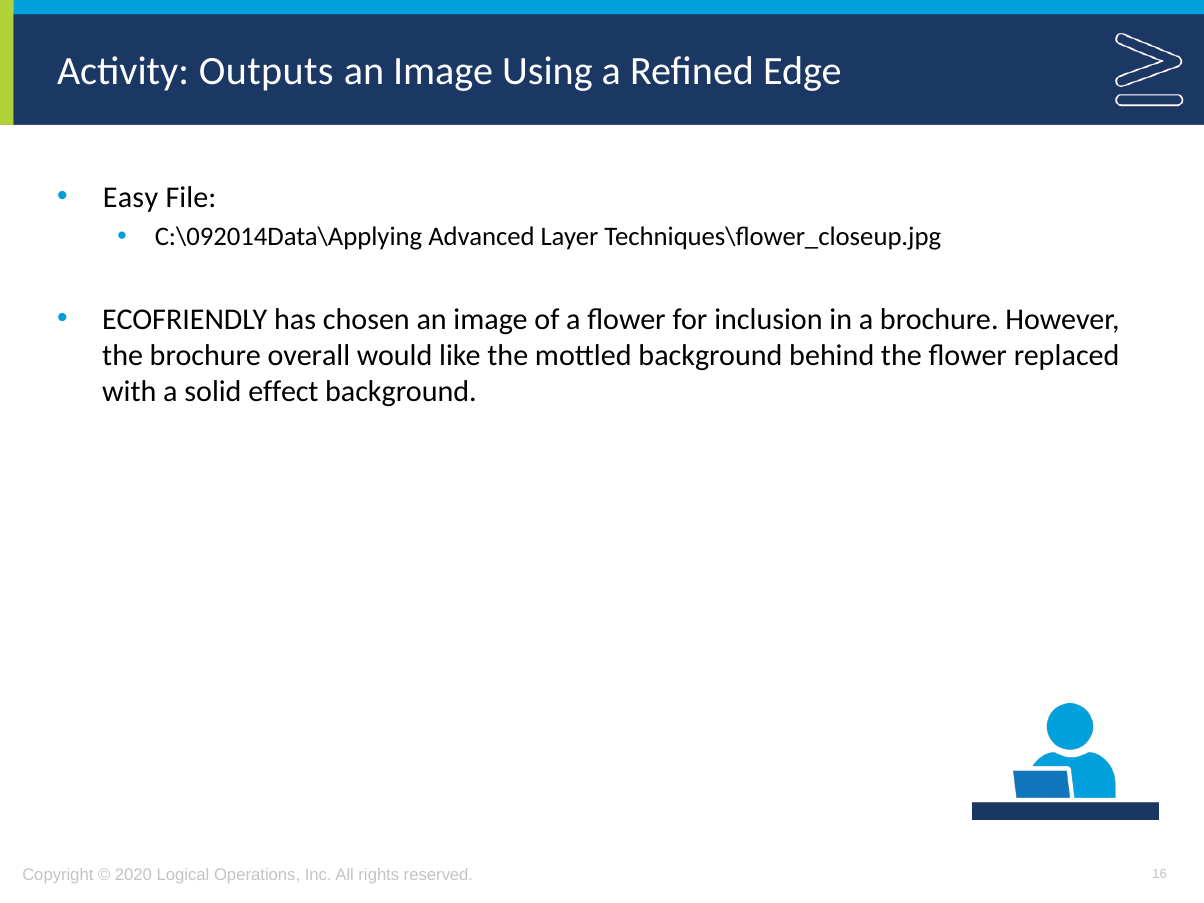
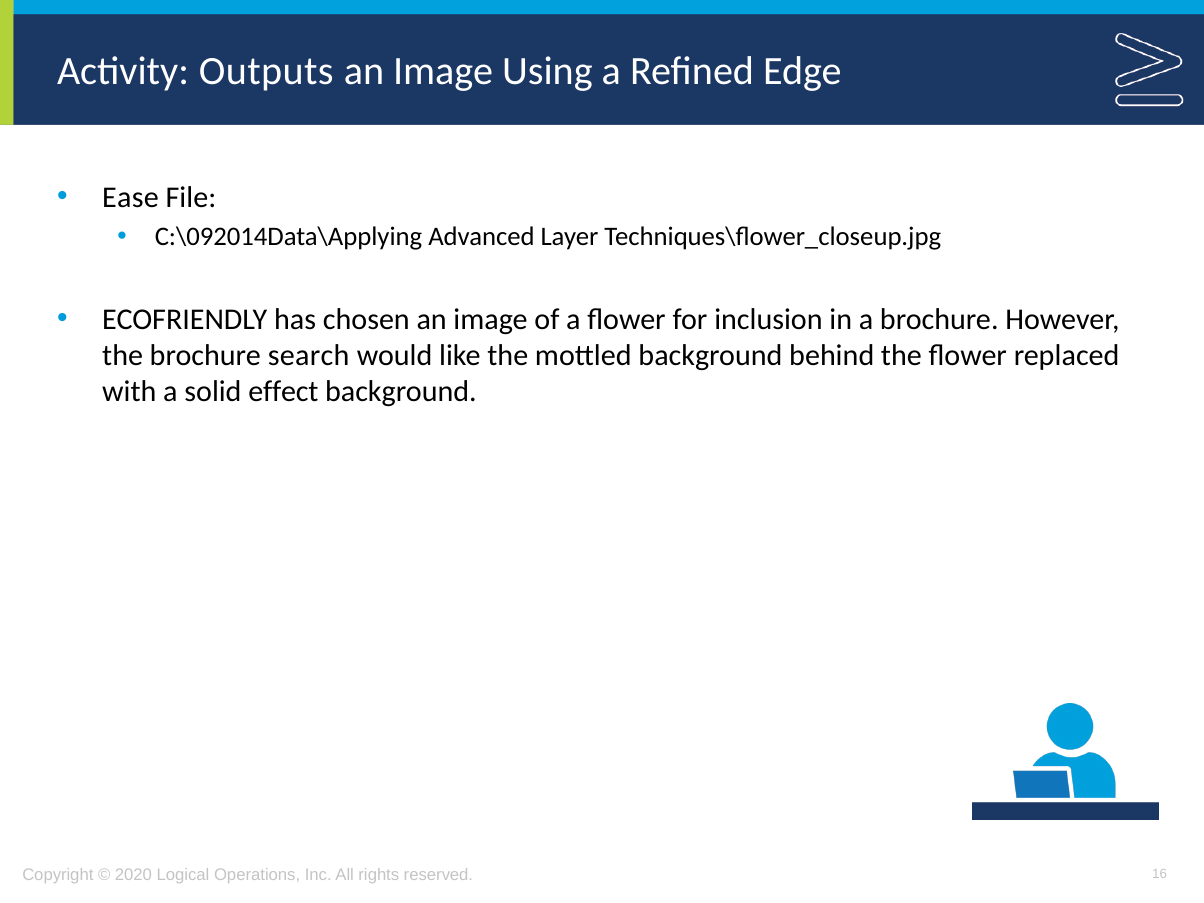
Easy: Easy -> Ease
overall: overall -> search
